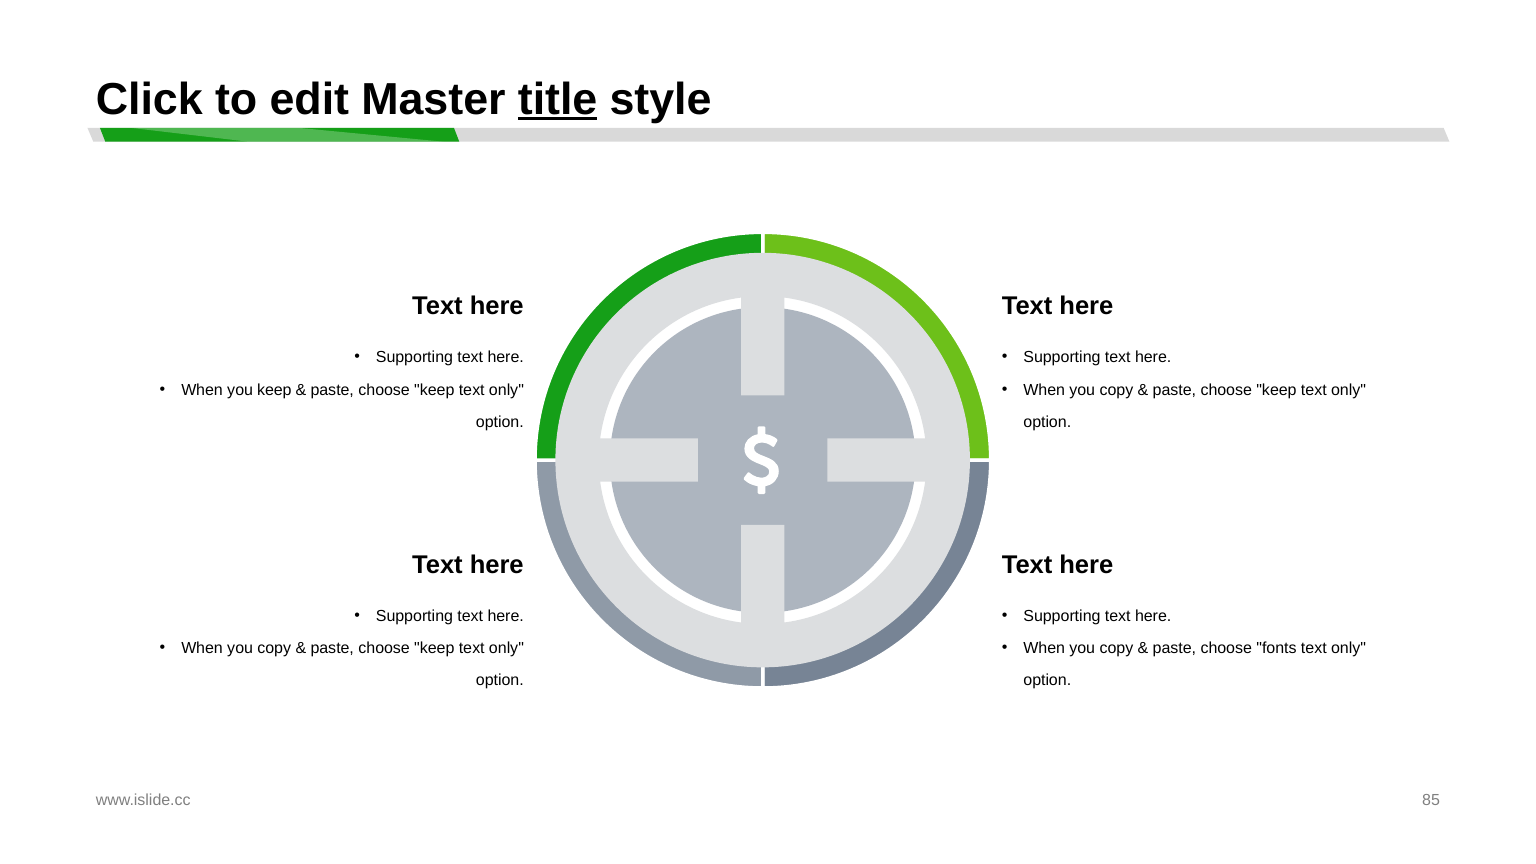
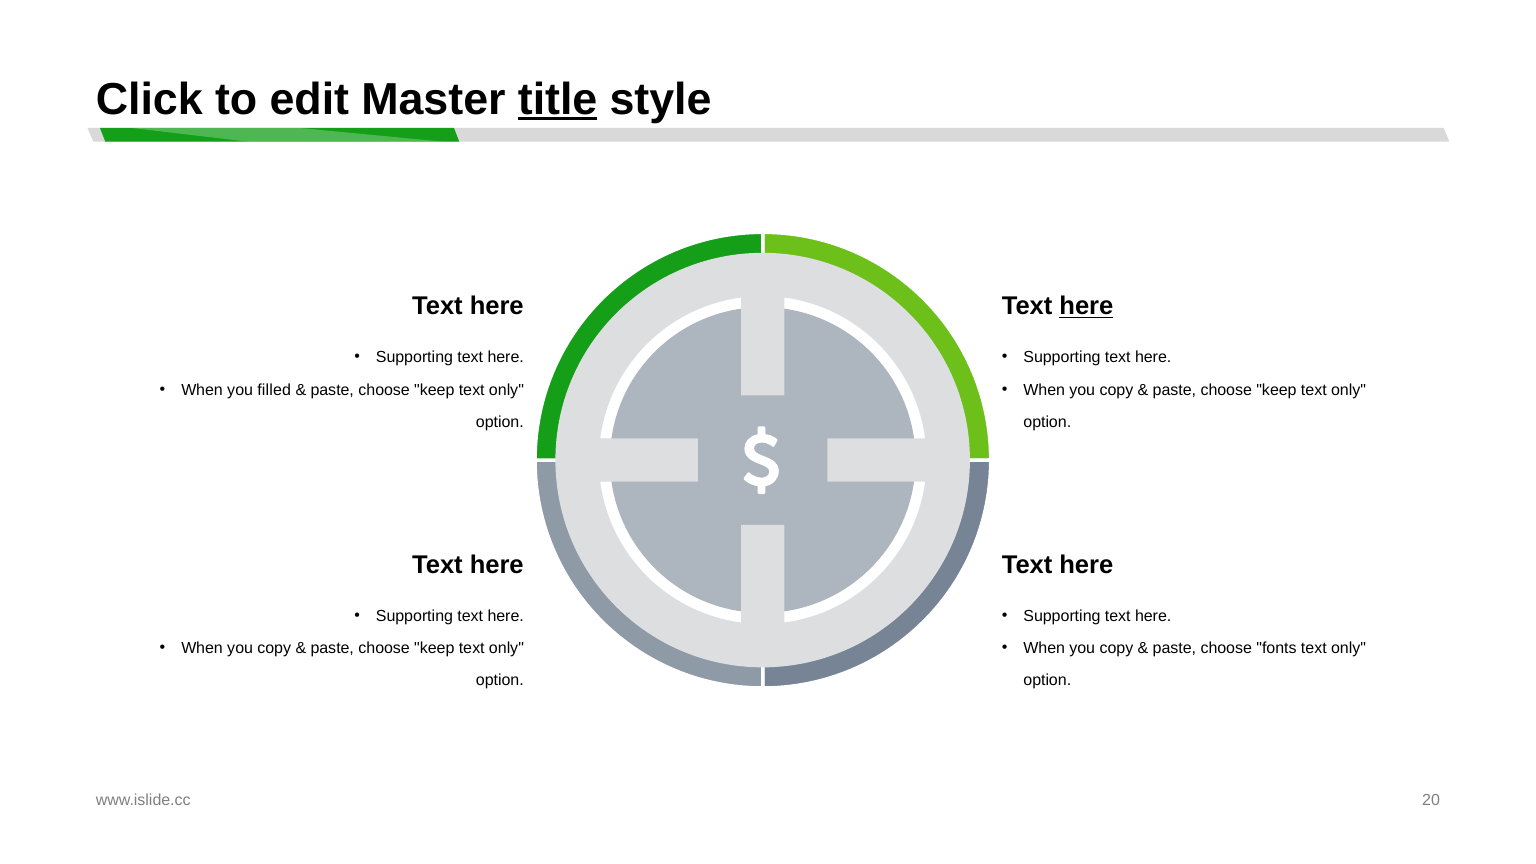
here at (1086, 306) underline: none -> present
you keep: keep -> filled
85: 85 -> 20
